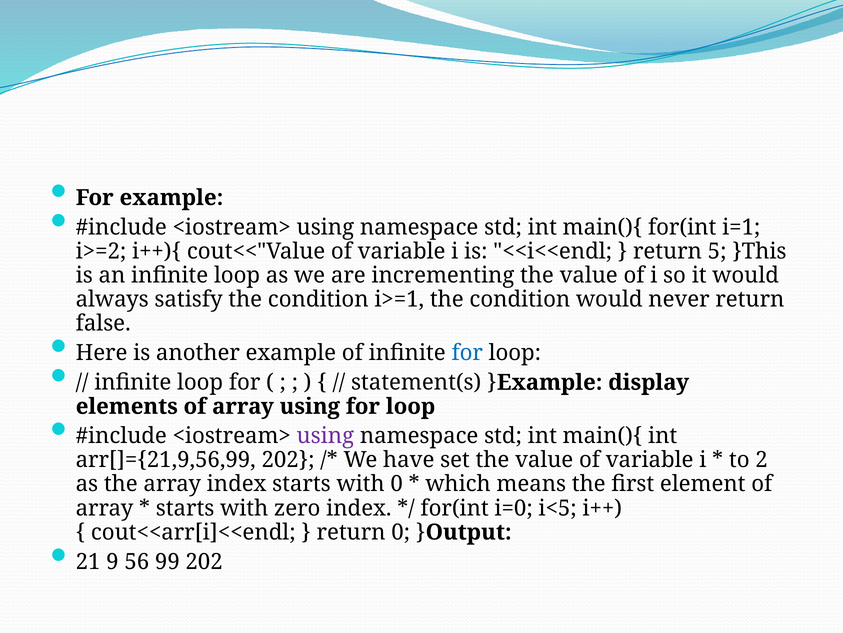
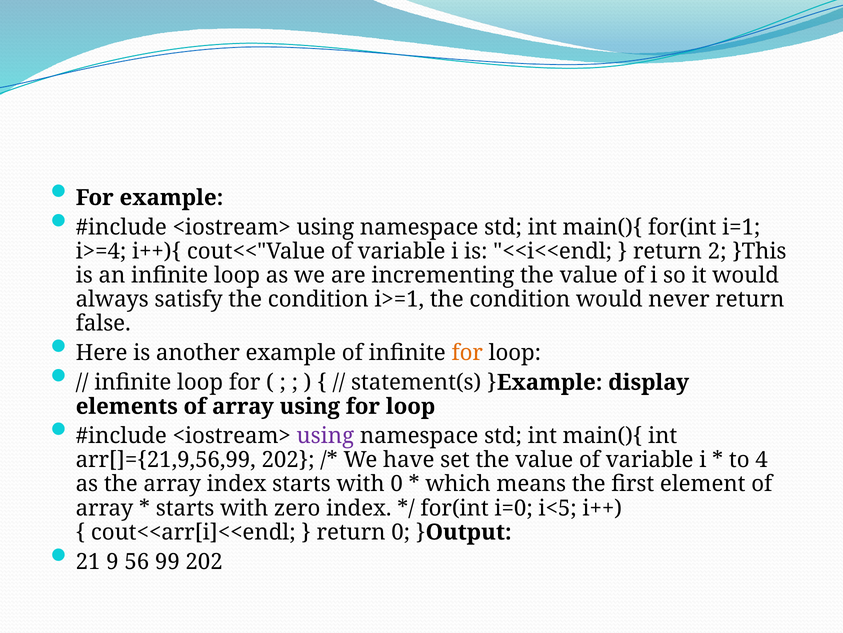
i>=2: i>=2 -> i>=4
5: 5 -> 2
for at (467, 353) colour: blue -> orange
2: 2 -> 4
